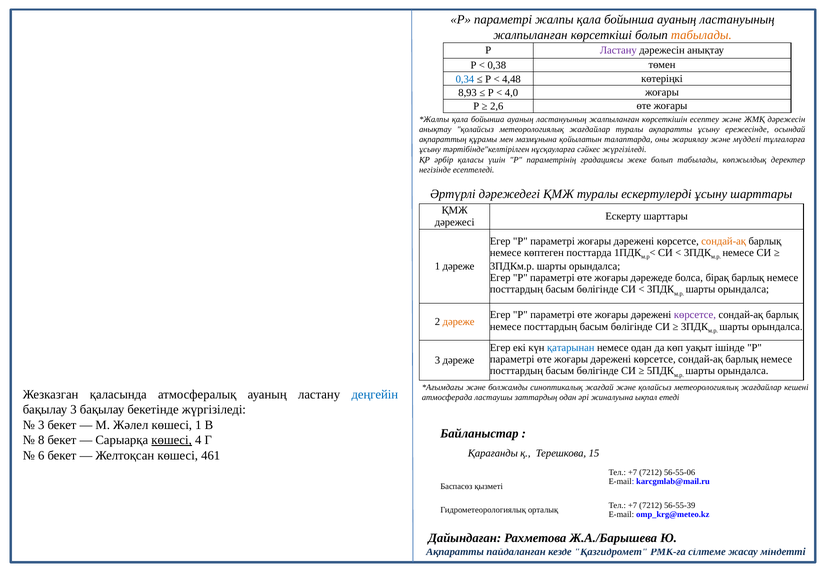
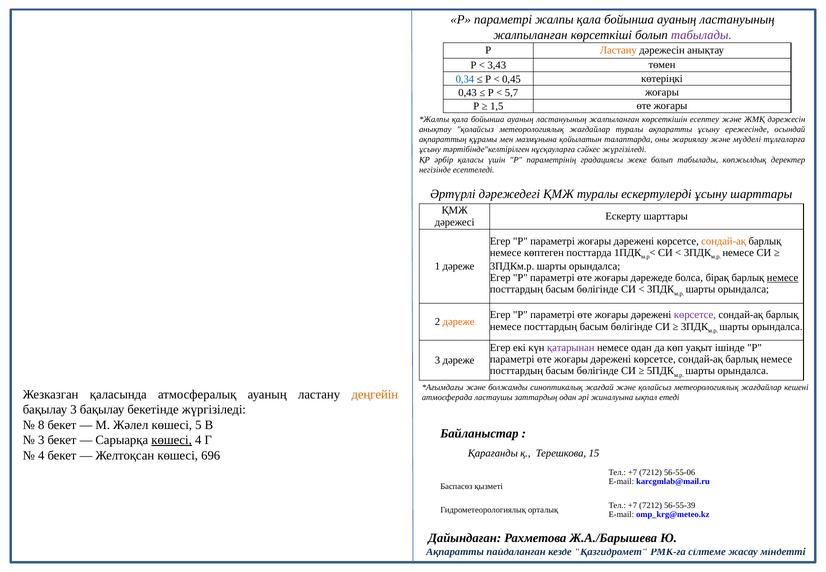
табылады at (701, 35) colour: orange -> purple
Ластану at (618, 50) colour: purple -> orange
0,38: 0,38 -> 3,43
4,48: 4,48 -> 0,45
8,93: 8,93 -> 0,43
4,0: 4,0 -> 5,7
2,6: 2,6 -> 1,5
немесе at (783, 278) underline: none -> present
қатарынан colour: blue -> purple
деңгейін colour: blue -> orange
3 at (41, 425): 3 -> 8
көшесі 1: 1 -> 5
8 at (41, 440): 8 -> 3
6 at (41, 455): 6 -> 4
461: 461 -> 696
